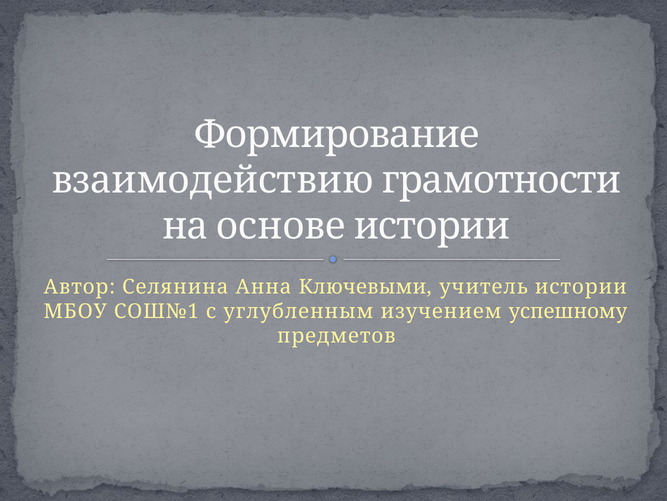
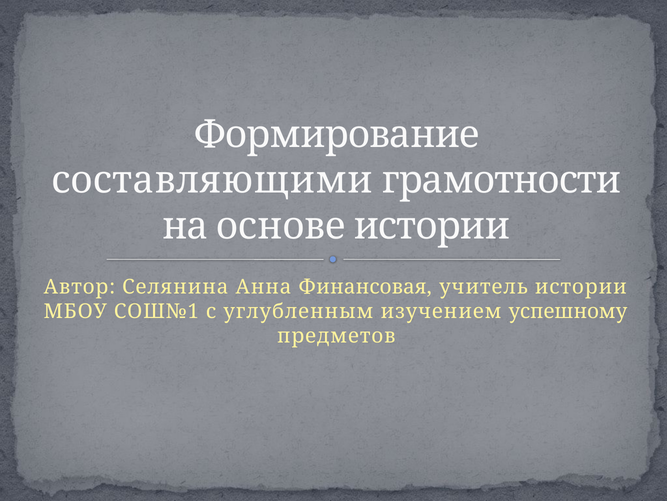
взаимодействию: взаимодействию -> составляющими
Ключевыми: Ключевыми -> Финансовая
